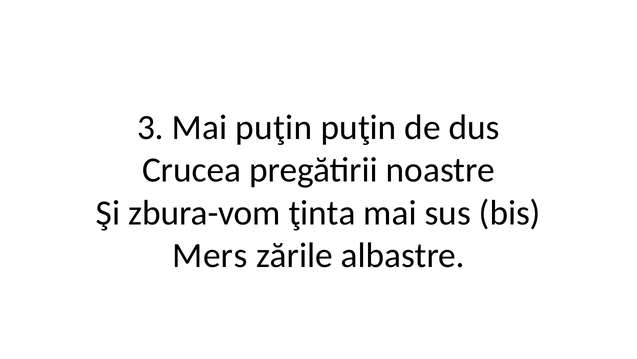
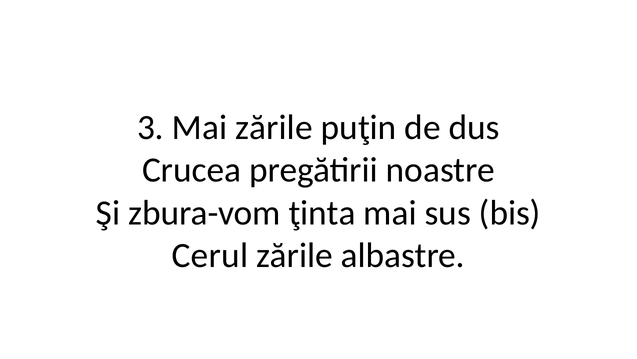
Mai puţin: puţin -> zările
Mers: Mers -> Cerul
